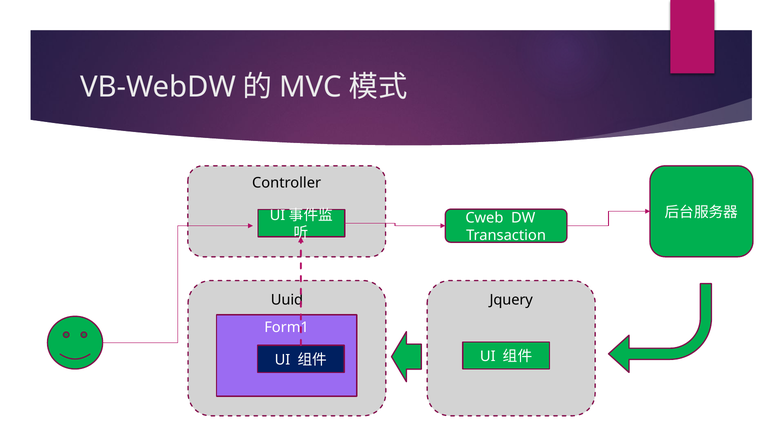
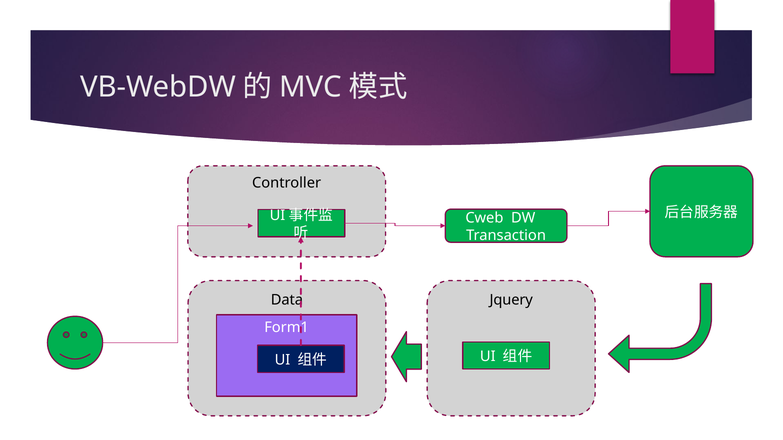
Uuid: Uuid -> Data
